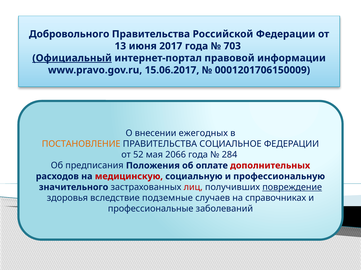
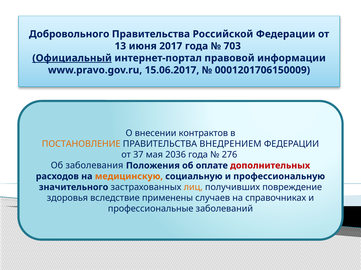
ежегодных: ежегодных -> контрактов
СОЦИАЛЬНОЕ: СОЦИАЛЬНОЕ -> ВНЕДРЕНИЕМ
52: 52 -> 37
2066: 2066 -> 2036
284: 284 -> 276
предписания: предписания -> заболевания
медицинскую colour: red -> orange
лиц colour: red -> orange
повреждение underline: present -> none
подземные: подземные -> применены
